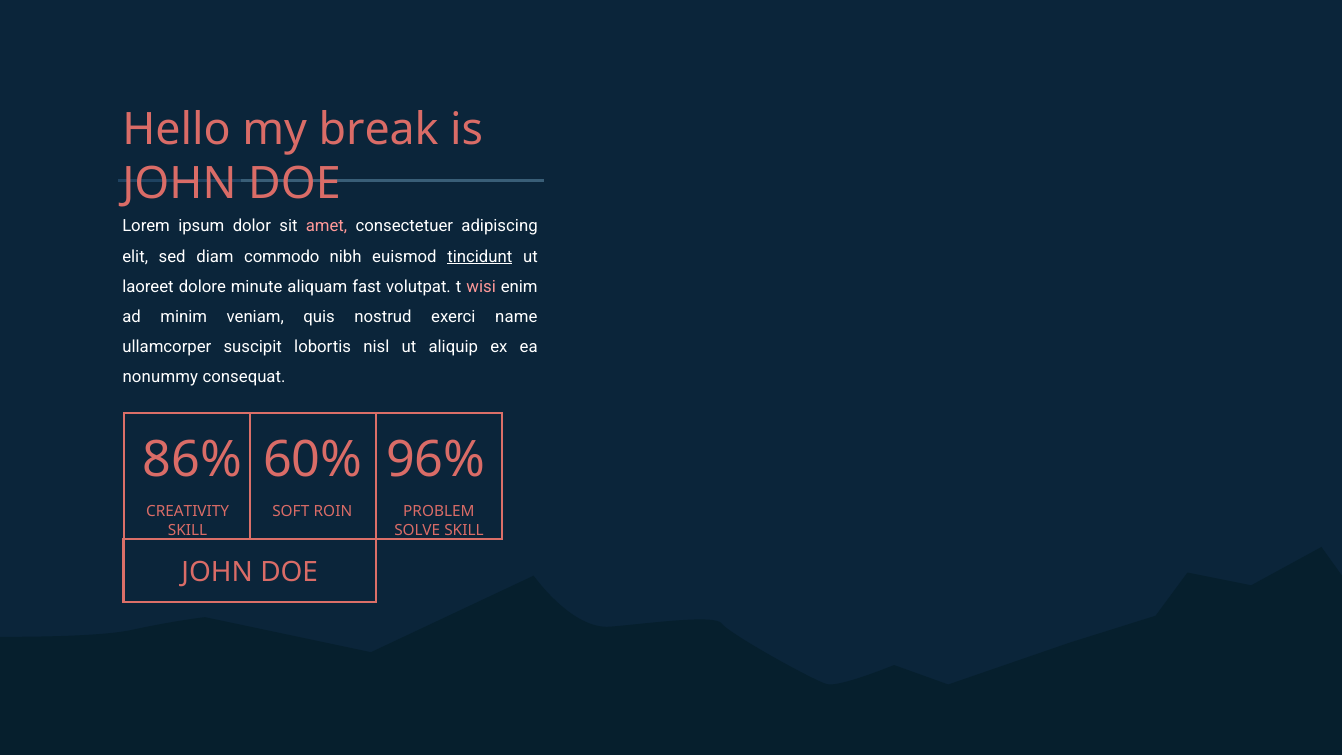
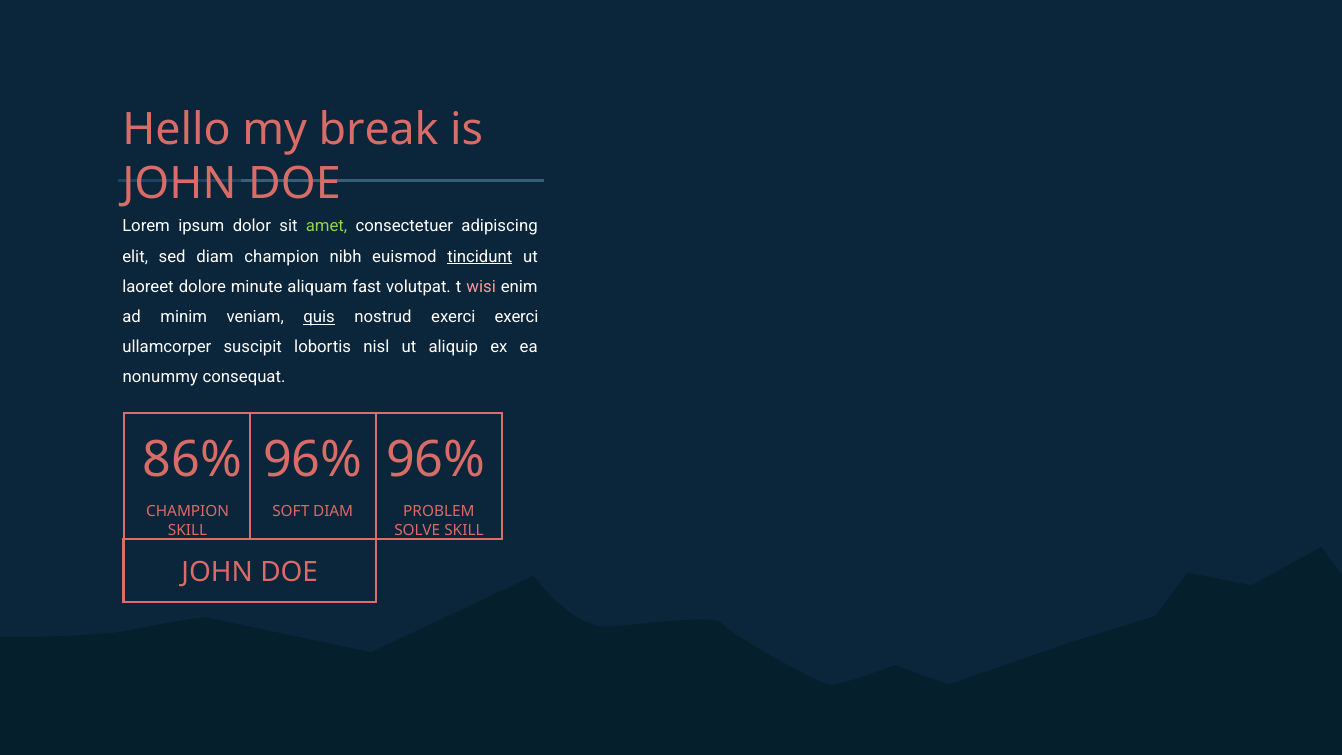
amet colour: pink -> light green
diam commodo: commodo -> champion
quis underline: none -> present
exerci name: name -> exerci
86% 60%: 60% -> 96%
CREATIVITY at (188, 512): CREATIVITY -> CHAMPION
SOFT ROIN: ROIN -> DIAM
